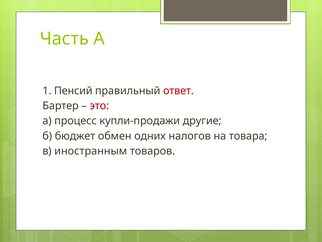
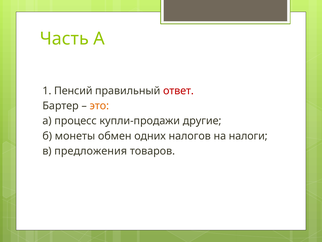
это colour: red -> orange
бюджет: бюджет -> монеты
товара: товара -> налоги
иностранным: иностранным -> предложения
